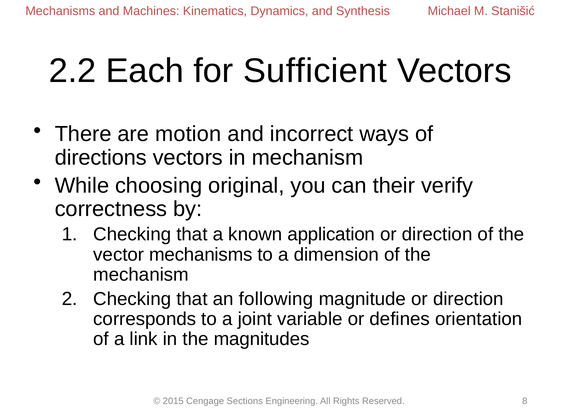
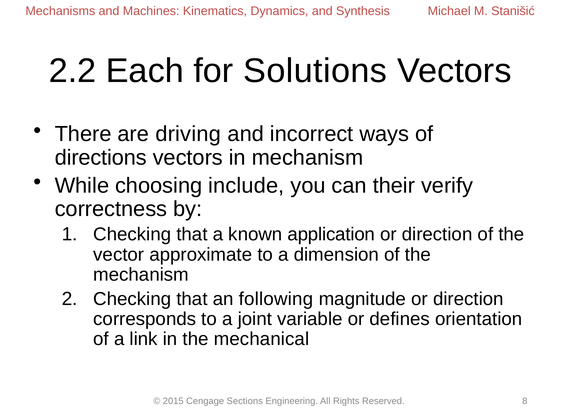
Sufficient: Sufficient -> Solutions
motion: motion -> driving
original: original -> include
vector mechanisms: mechanisms -> approximate
magnitudes: magnitudes -> mechanical
